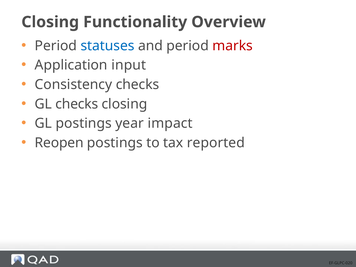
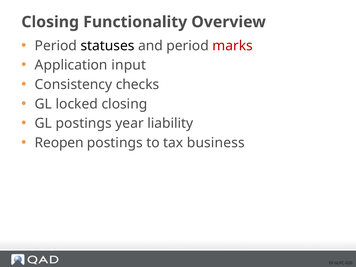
statuses colour: blue -> black
GL checks: checks -> locked
impact: impact -> liability
reported: reported -> business
